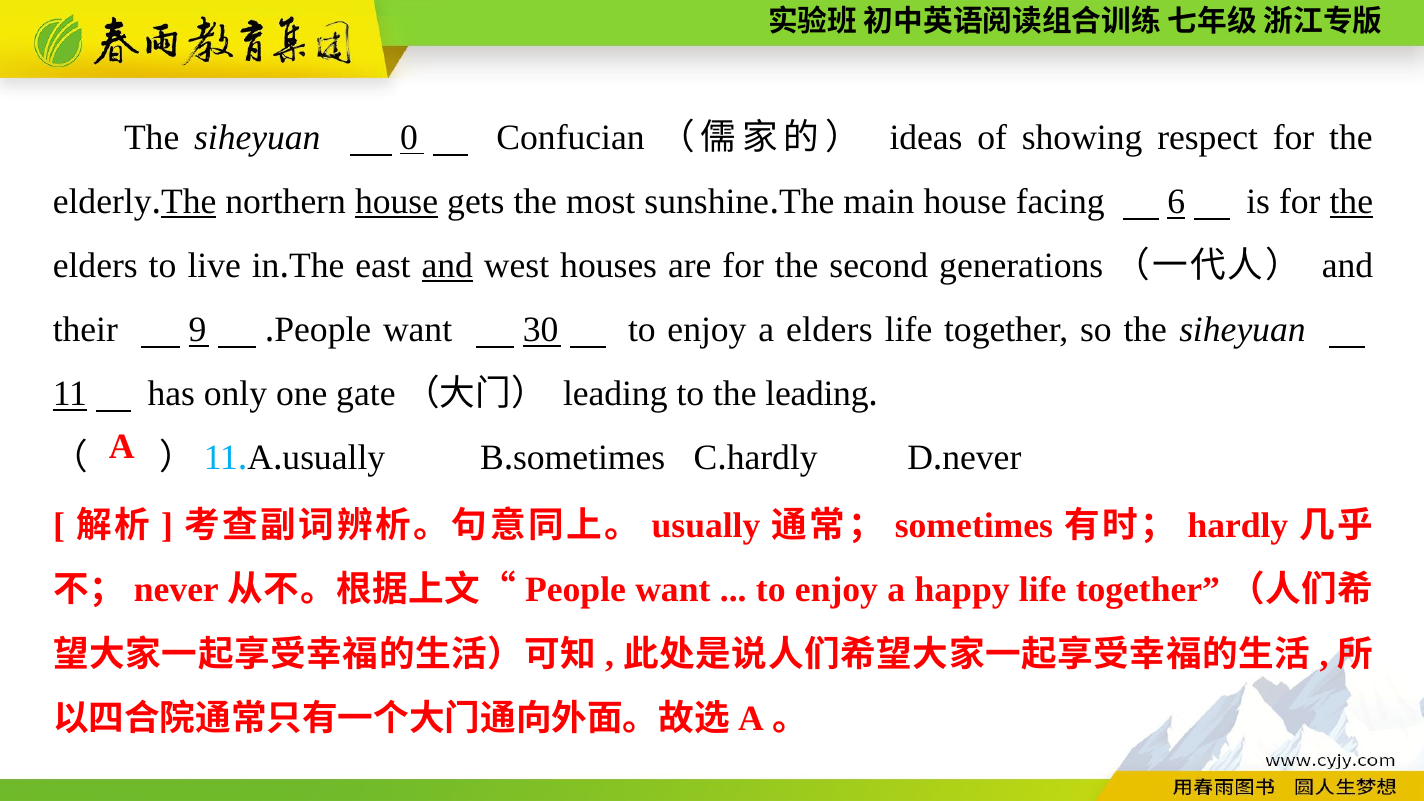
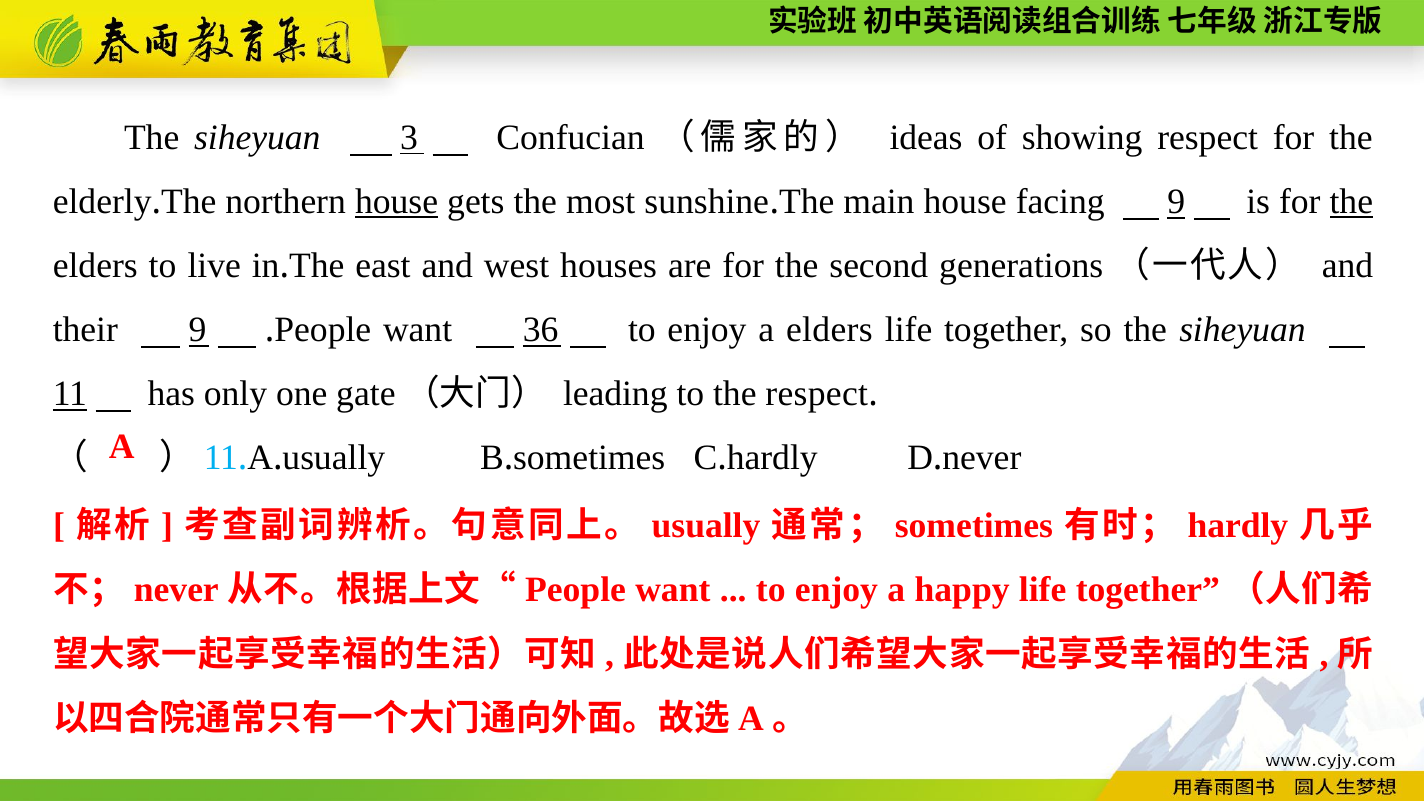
0: 0 -> 3
The at (189, 202) underline: present -> none
facing 6: 6 -> 9
and at (447, 266) underline: present -> none
30: 30 -> 36
the leading: leading -> respect
